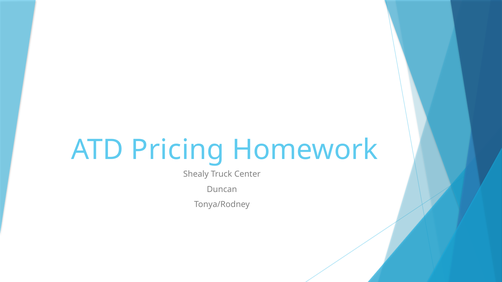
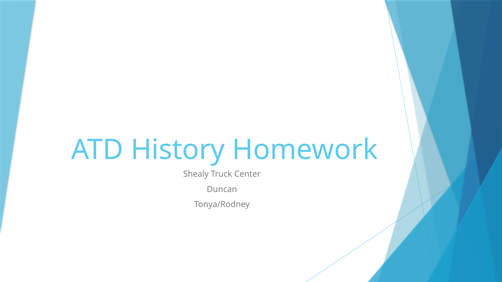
Pricing: Pricing -> History
